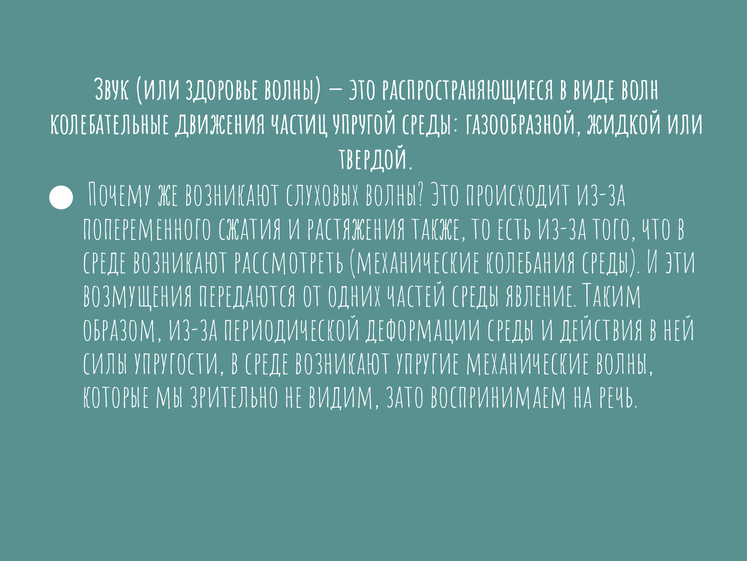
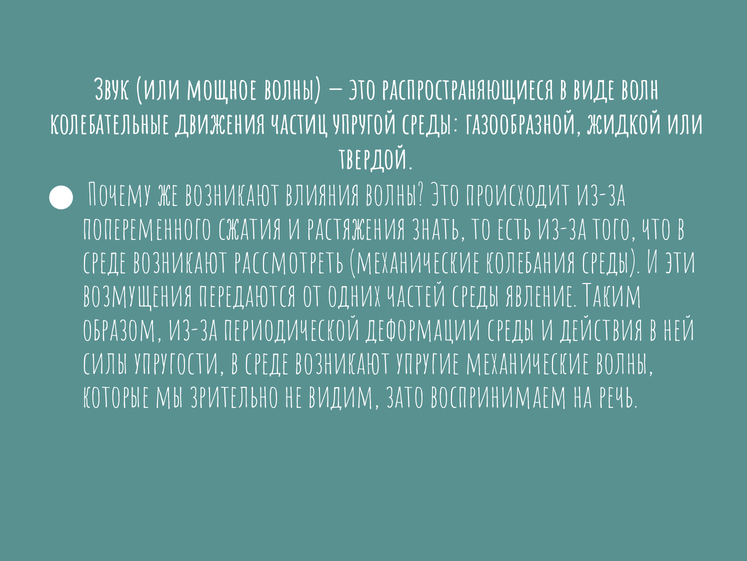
здоровье: здоровье -> мощное
слуховых: слуховых -> влияния
также: также -> знать
